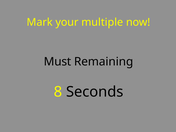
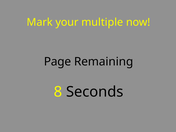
Must: Must -> Page
